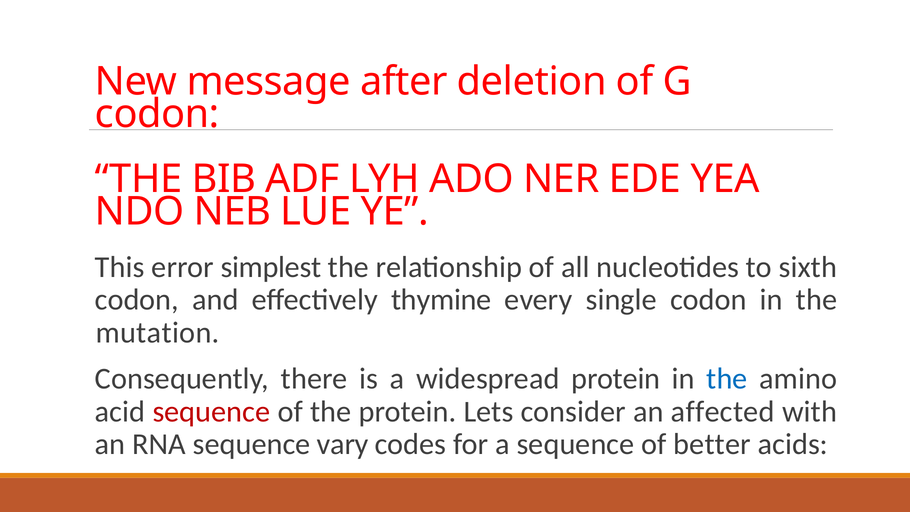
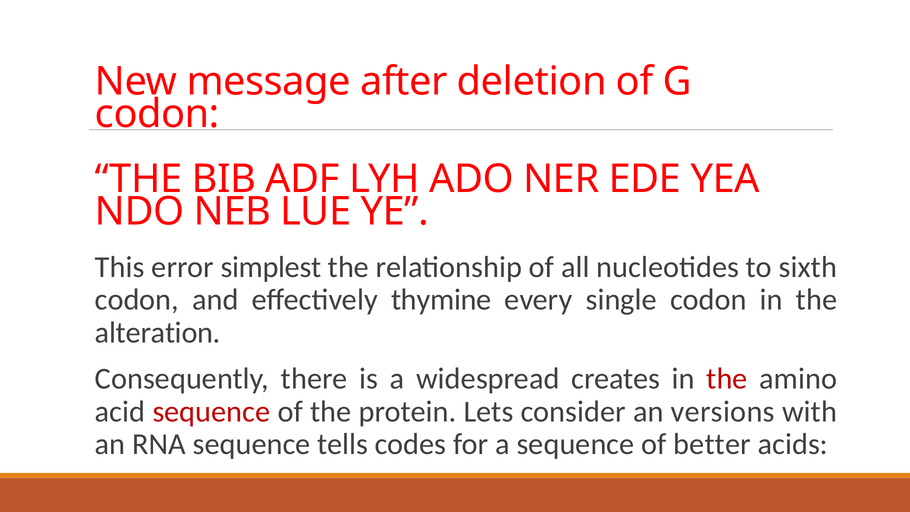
mutation: mutation -> alteration
widespread protein: protein -> creates
the at (727, 379) colour: blue -> red
affected: affected -> versions
vary: vary -> tells
